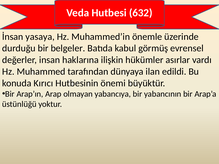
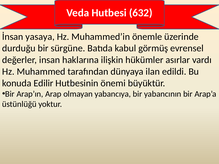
belgeler: belgeler -> sürgüne
Kırıcı: Kırıcı -> Edilir
